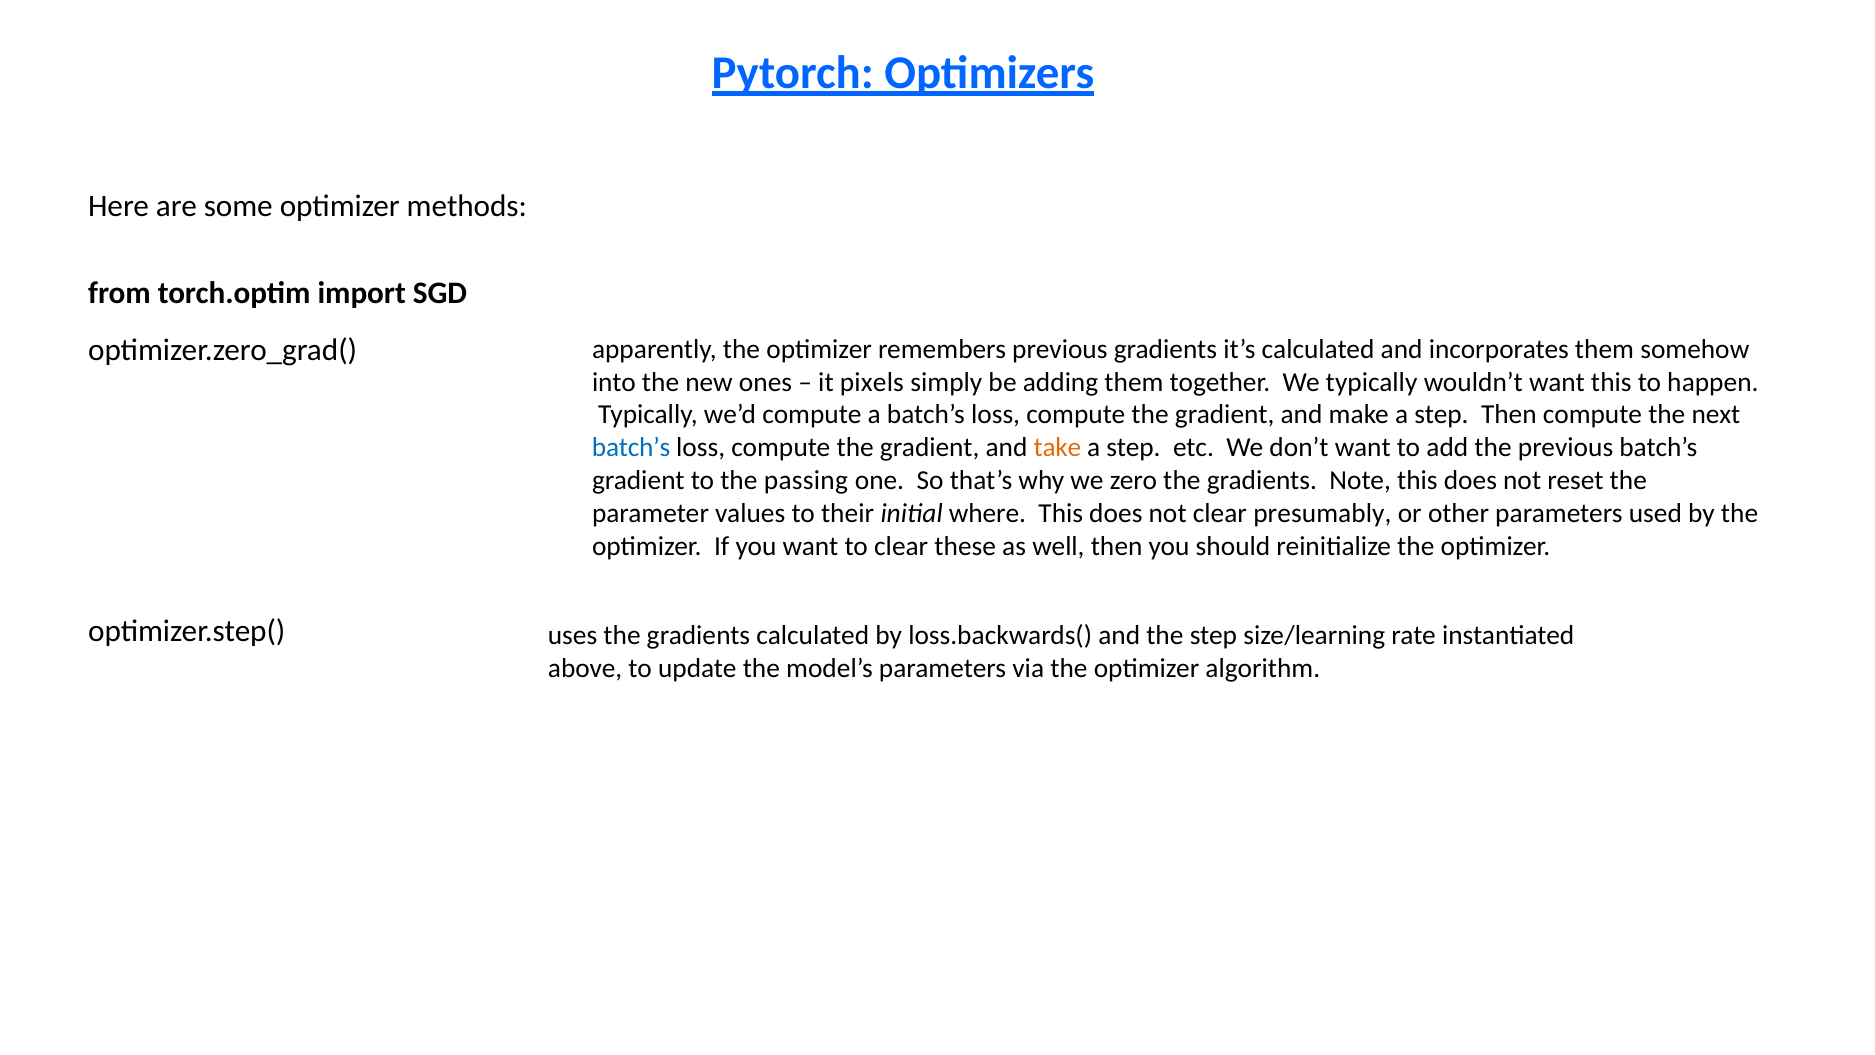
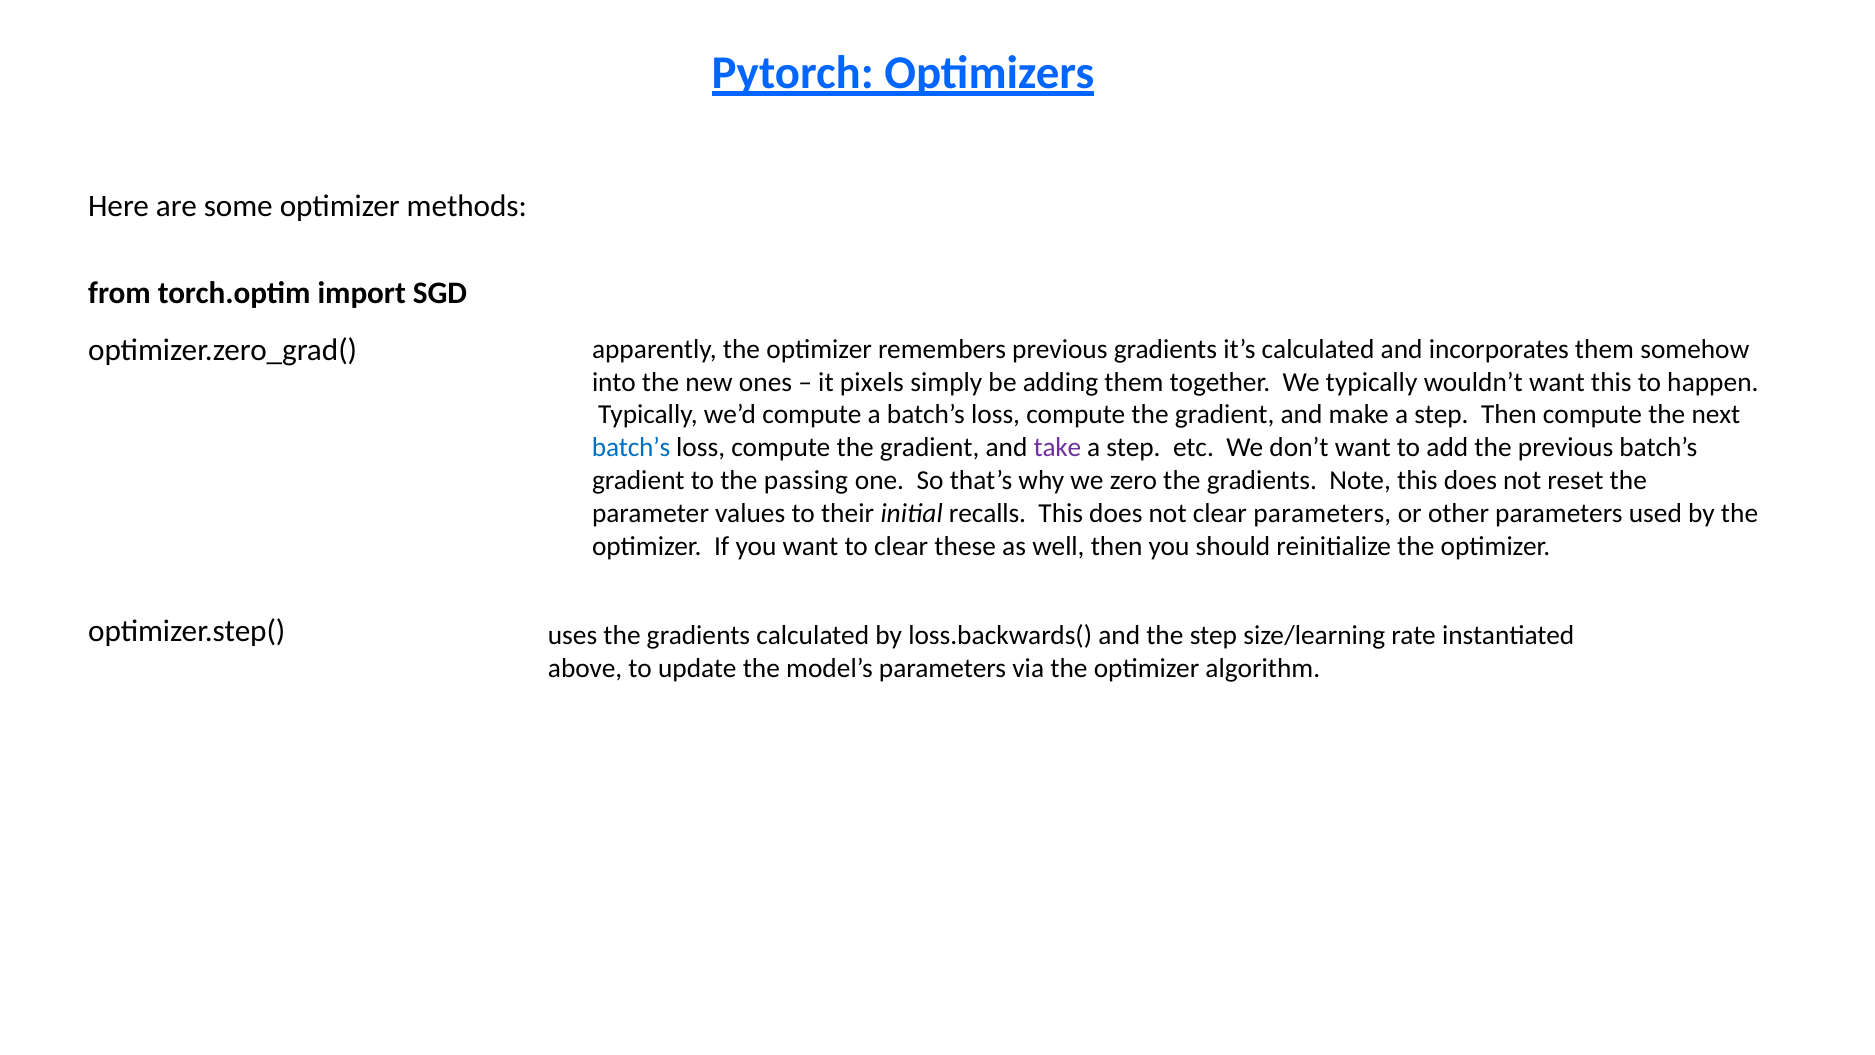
take colour: orange -> purple
where: where -> recalls
clear presumably: presumably -> parameters
